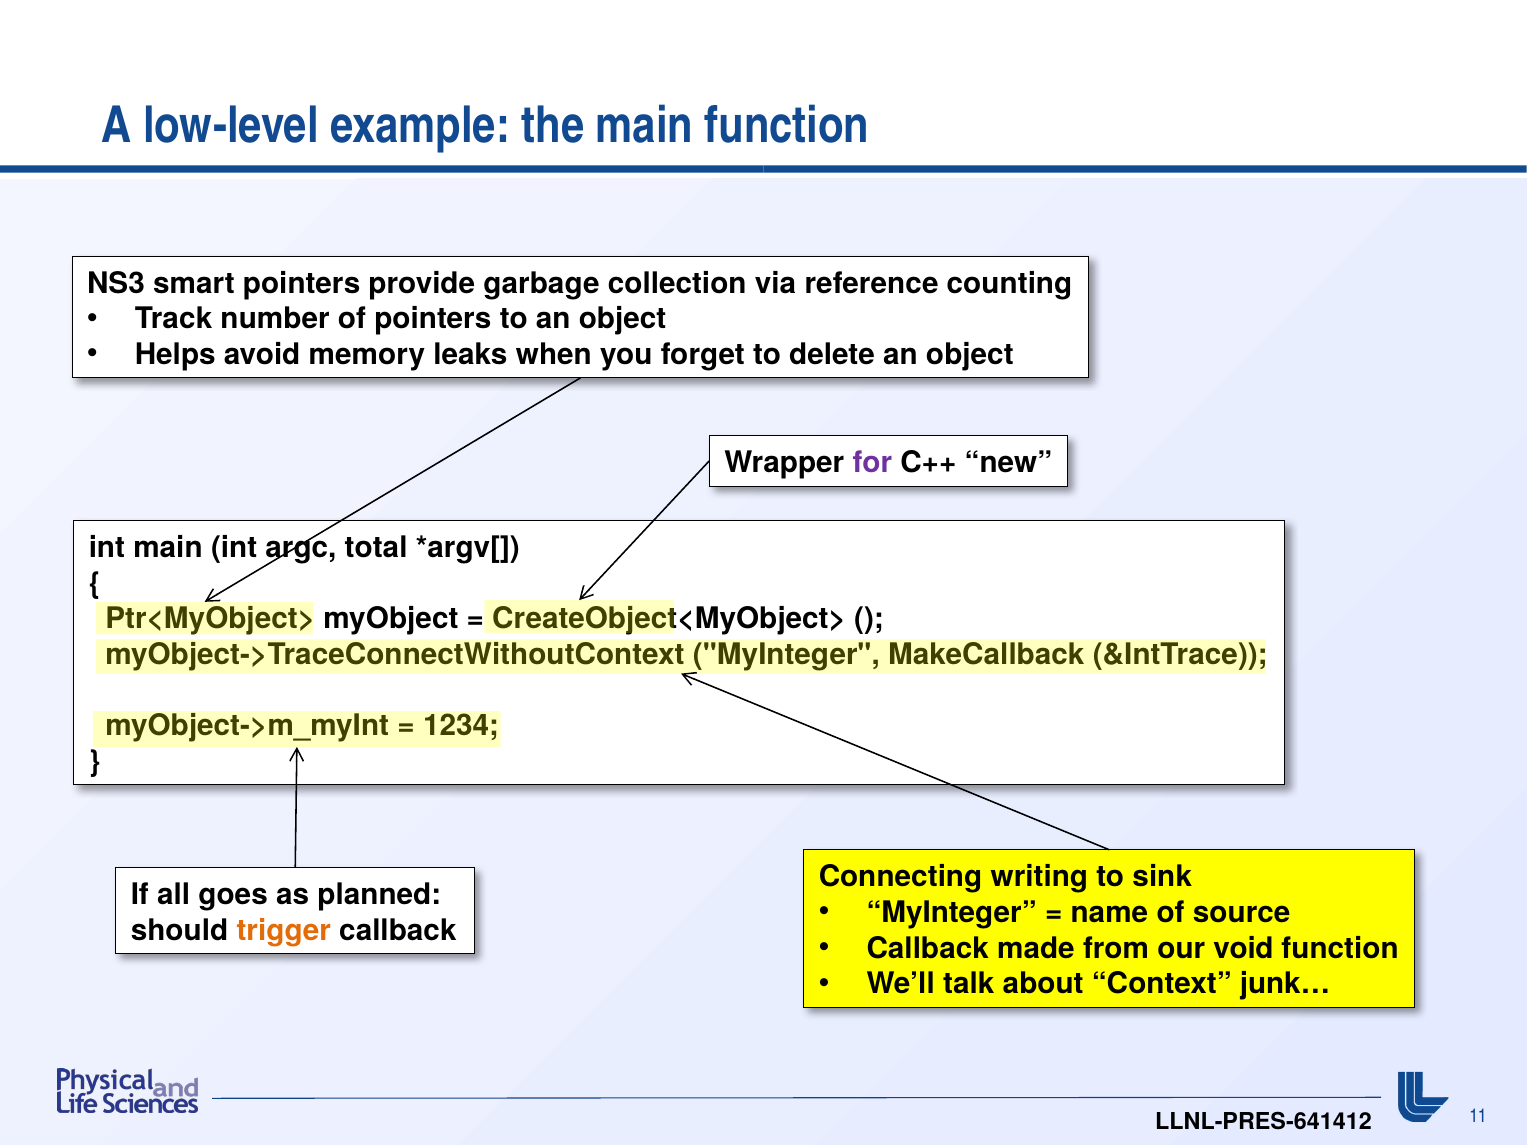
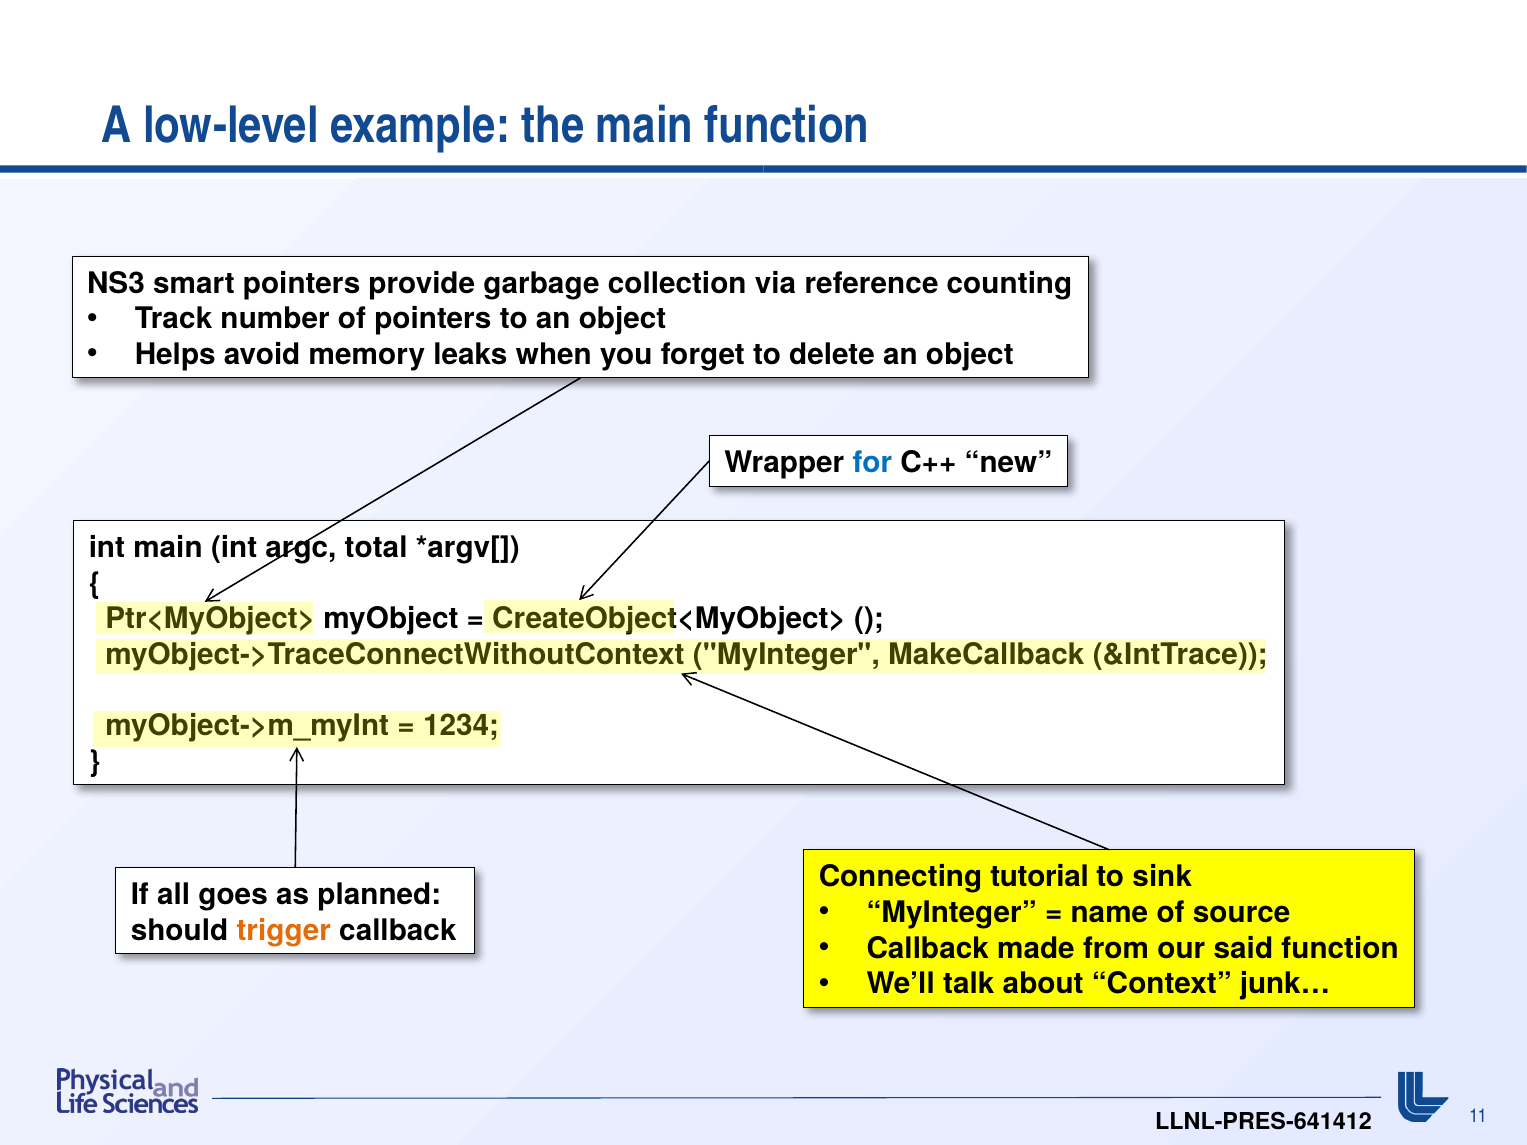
for colour: purple -> blue
writing: writing -> tutorial
void: void -> said
